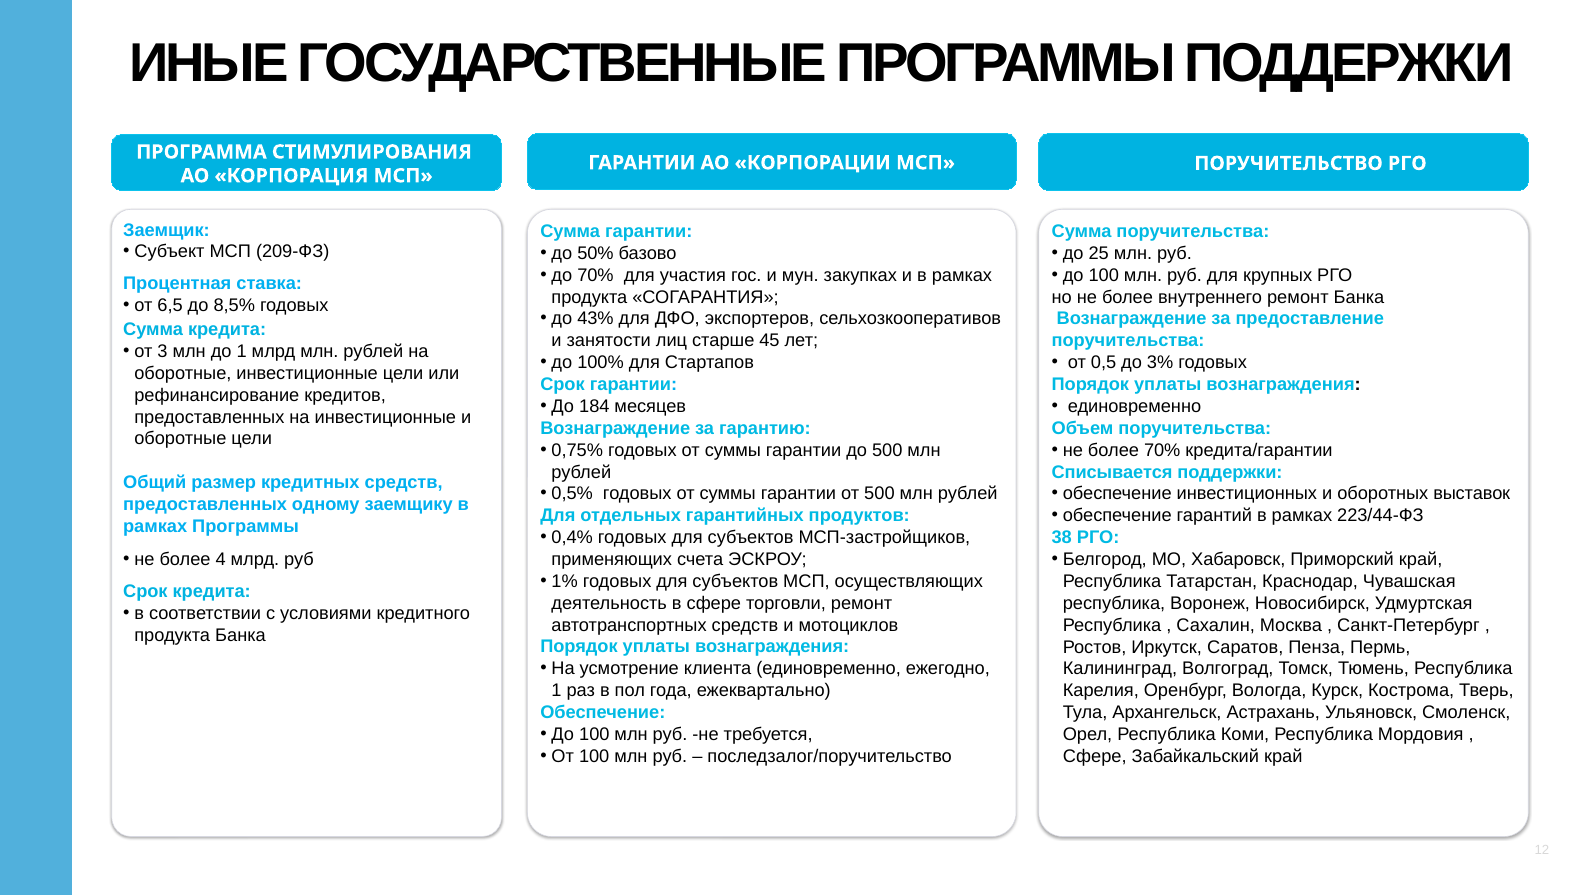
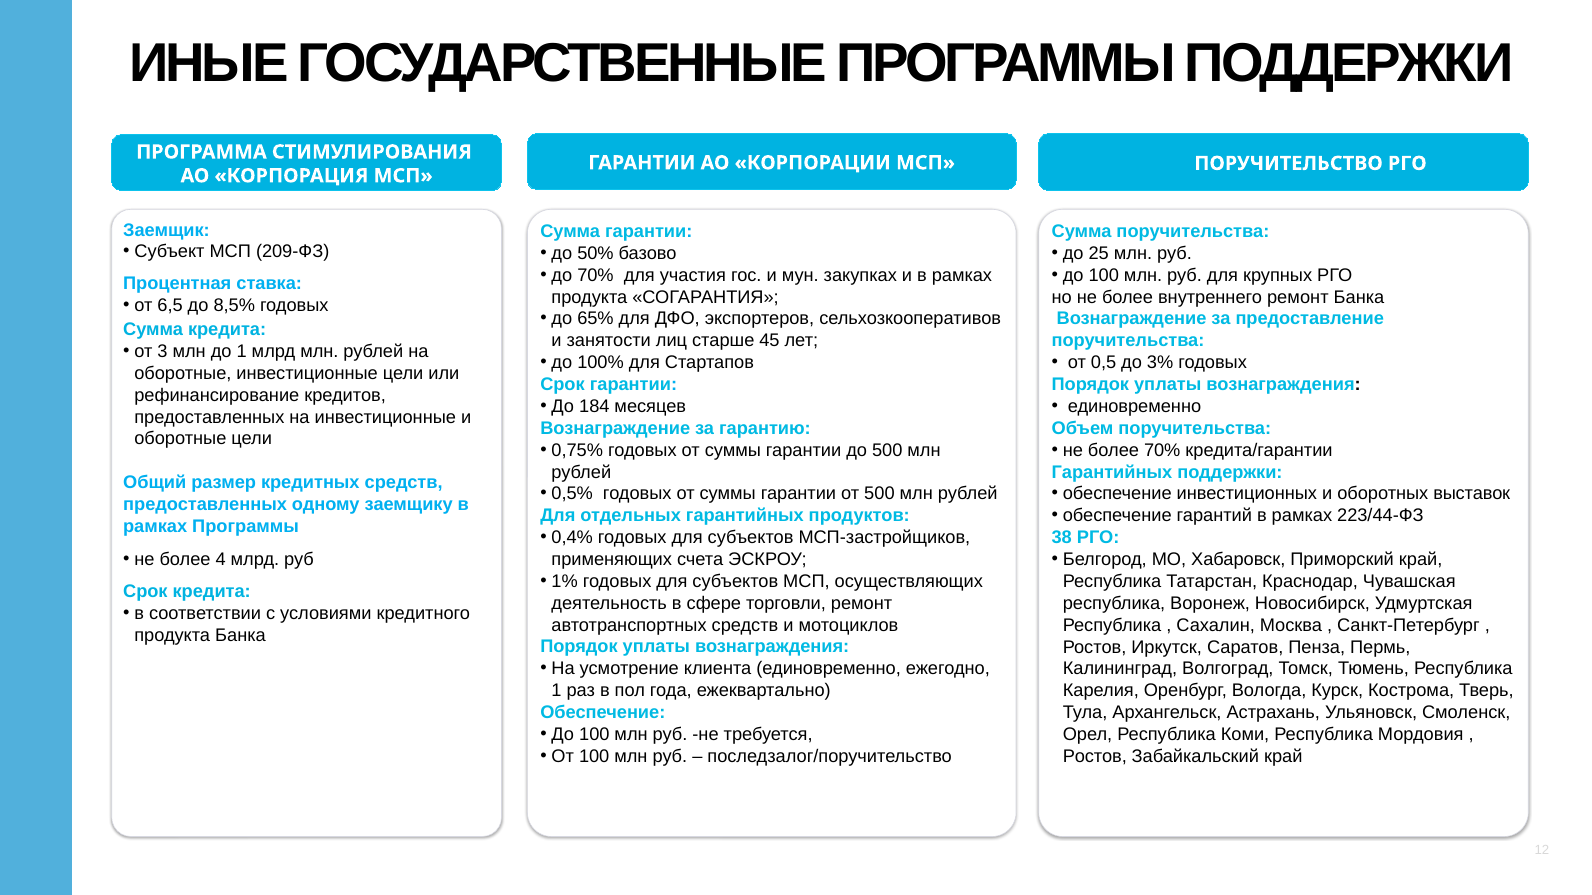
43%: 43% -> 65%
Списывается at (1112, 472): Списывается -> Гарантийных
Сфере at (1095, 757): Сфере -> Ростов
